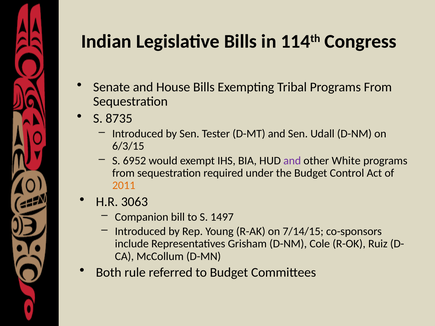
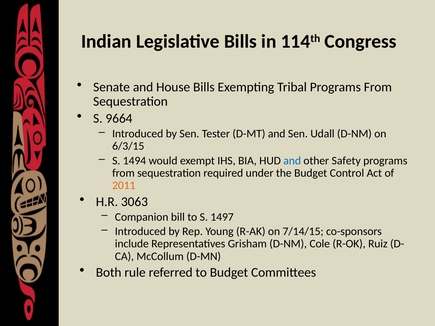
8735: 8735 -> 9664
6952: 6952 -> 1494
and at (292, 161) colour: purple -> blue
White: White -> Safety
